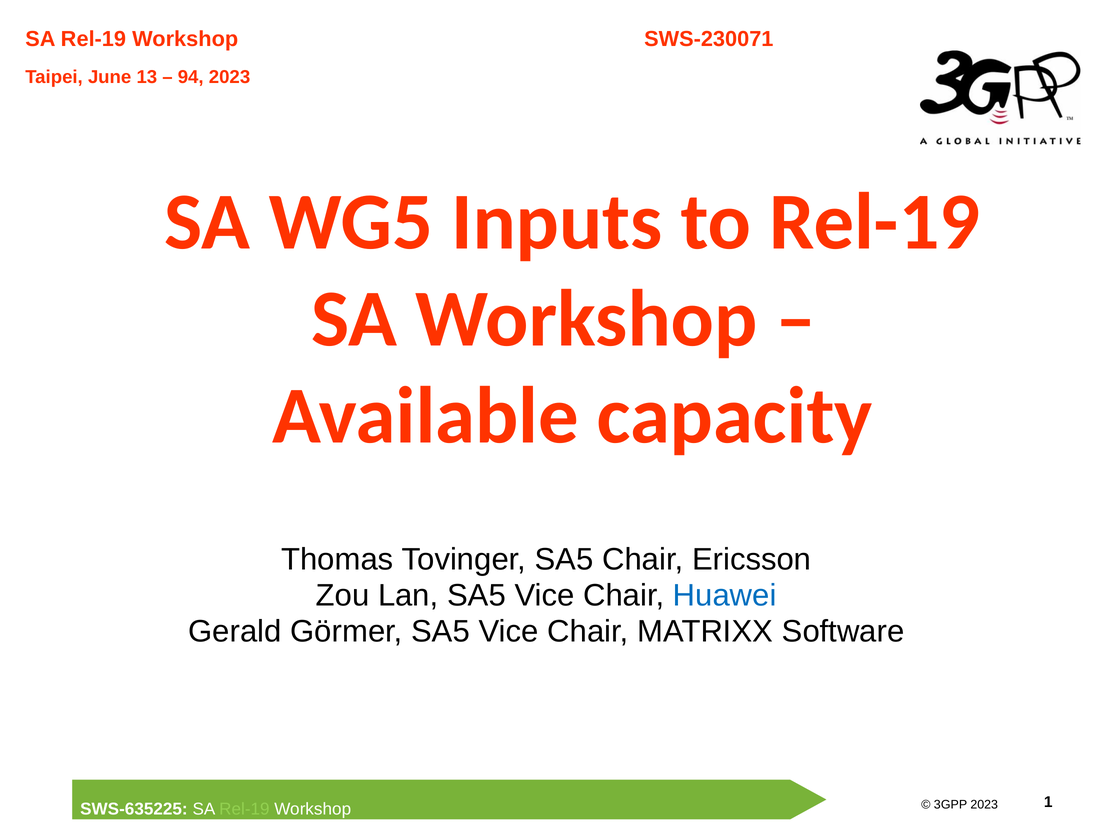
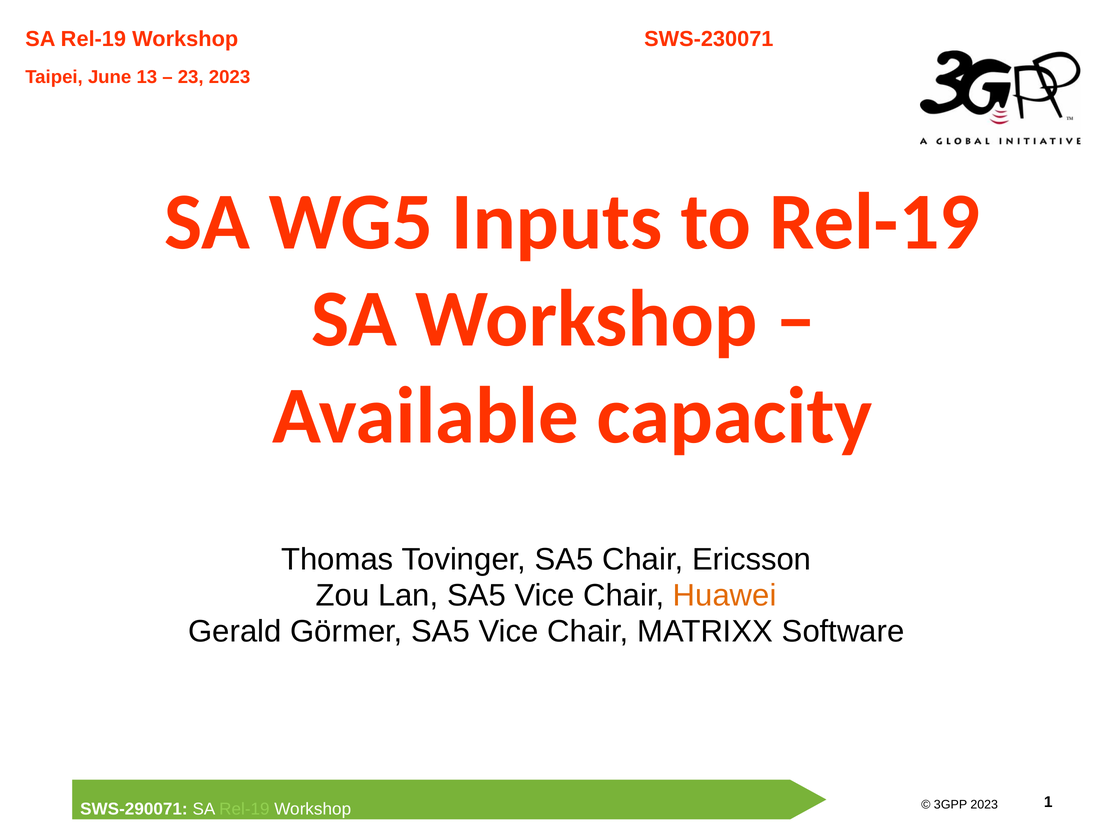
94: 94 -> 23
Huawei colour: blue -> orange
SWS-635225: SWS-635225 -> SWS-290071
